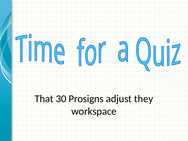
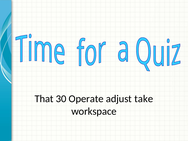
Prosigns: Prosigns -> Operate
they: they -> take
